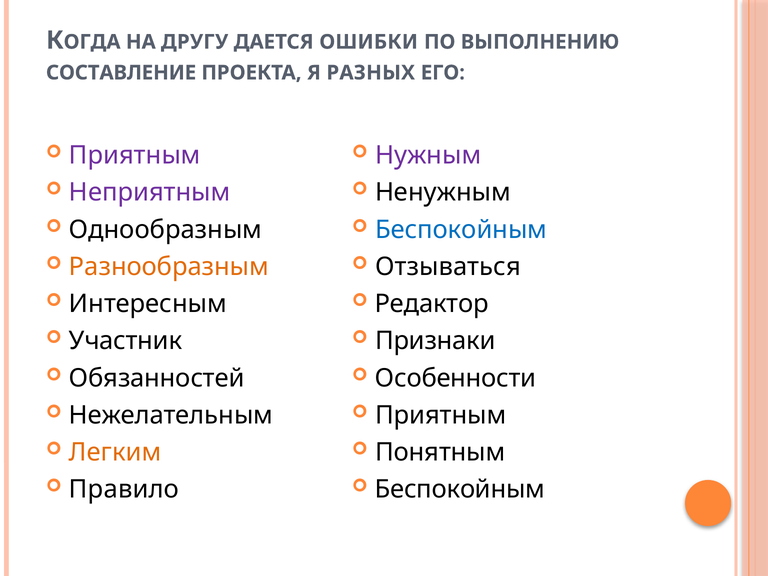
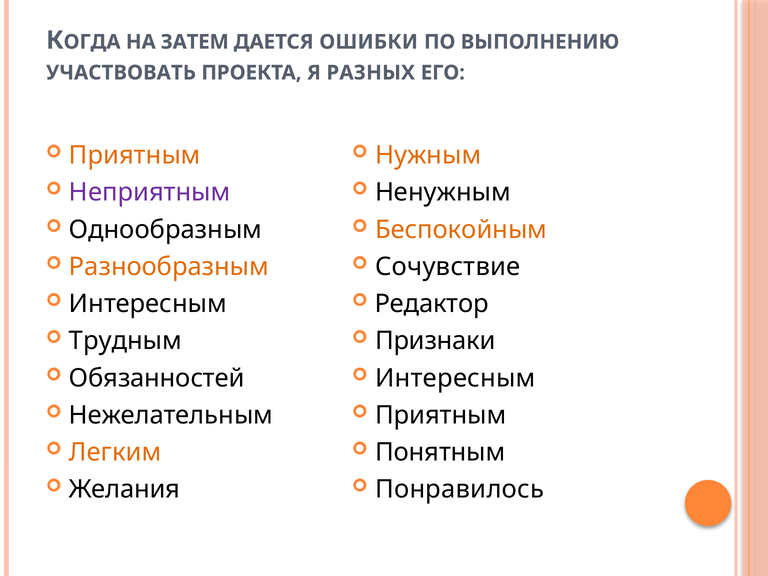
ДРУГУ: ДРУГУ -> ЗАТЕМ
СОСТАВЛЕНИЕ: СОСТАВЛЕНИЕ -> УЧАСТВОВАТЬ
Приятным at (135, 155) colour: purple -> orange
Нужным colour: purple -> orange
Беспокойным at (461, 230) colour: blue -> orange
Отзываться: Отзываться -> Сочувствие
Участник: Участник -> Трудным
Особенности at (456, 378): Особенности -> Интересным
Правило: Правило -> Желания
Беспокойным at (460, 490): Беспокойным -> Понравилось
